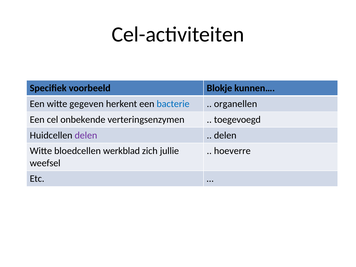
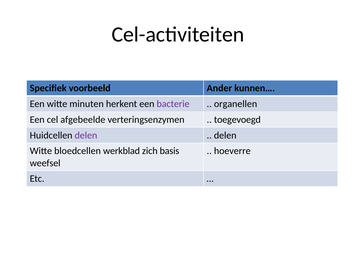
Blokje: Blokje -> Ander
gegeven: gegeven -> minuten
bacterie colour: blue -> purple
onbekende: onbekende -> afgebeelde
jullie: jullie -> basis
